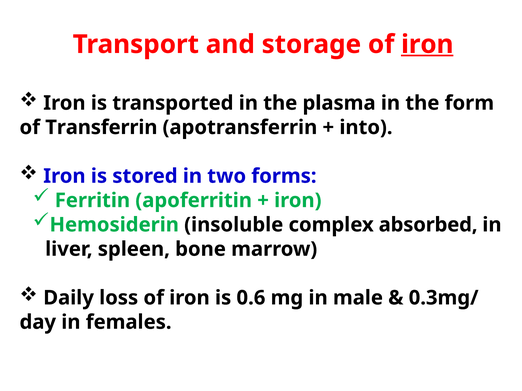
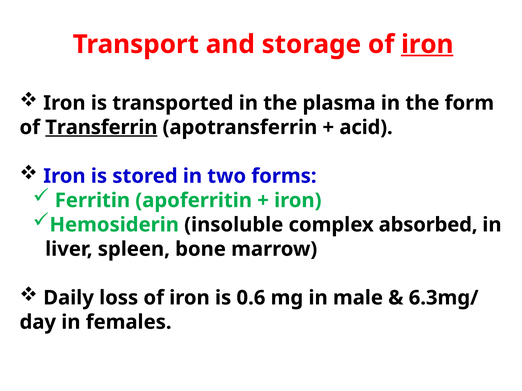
Transferrin underline: none -> present
into: into -> acid
0.3mg/: 0.3mg/ -> 6.3mg/
